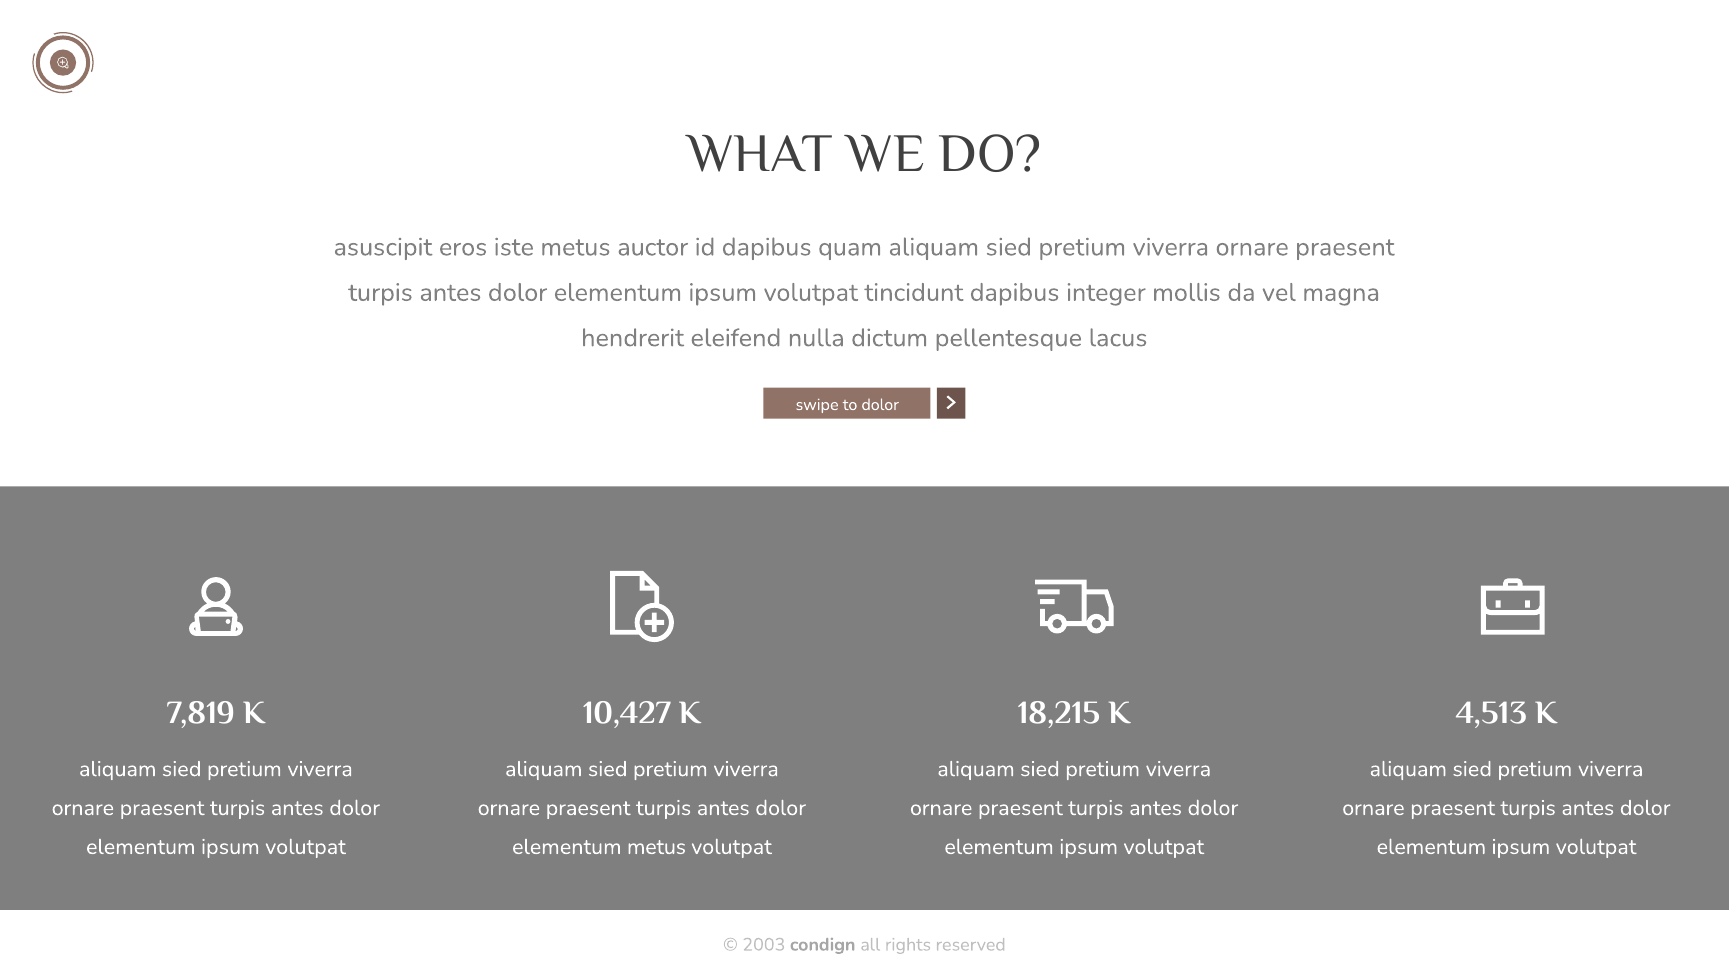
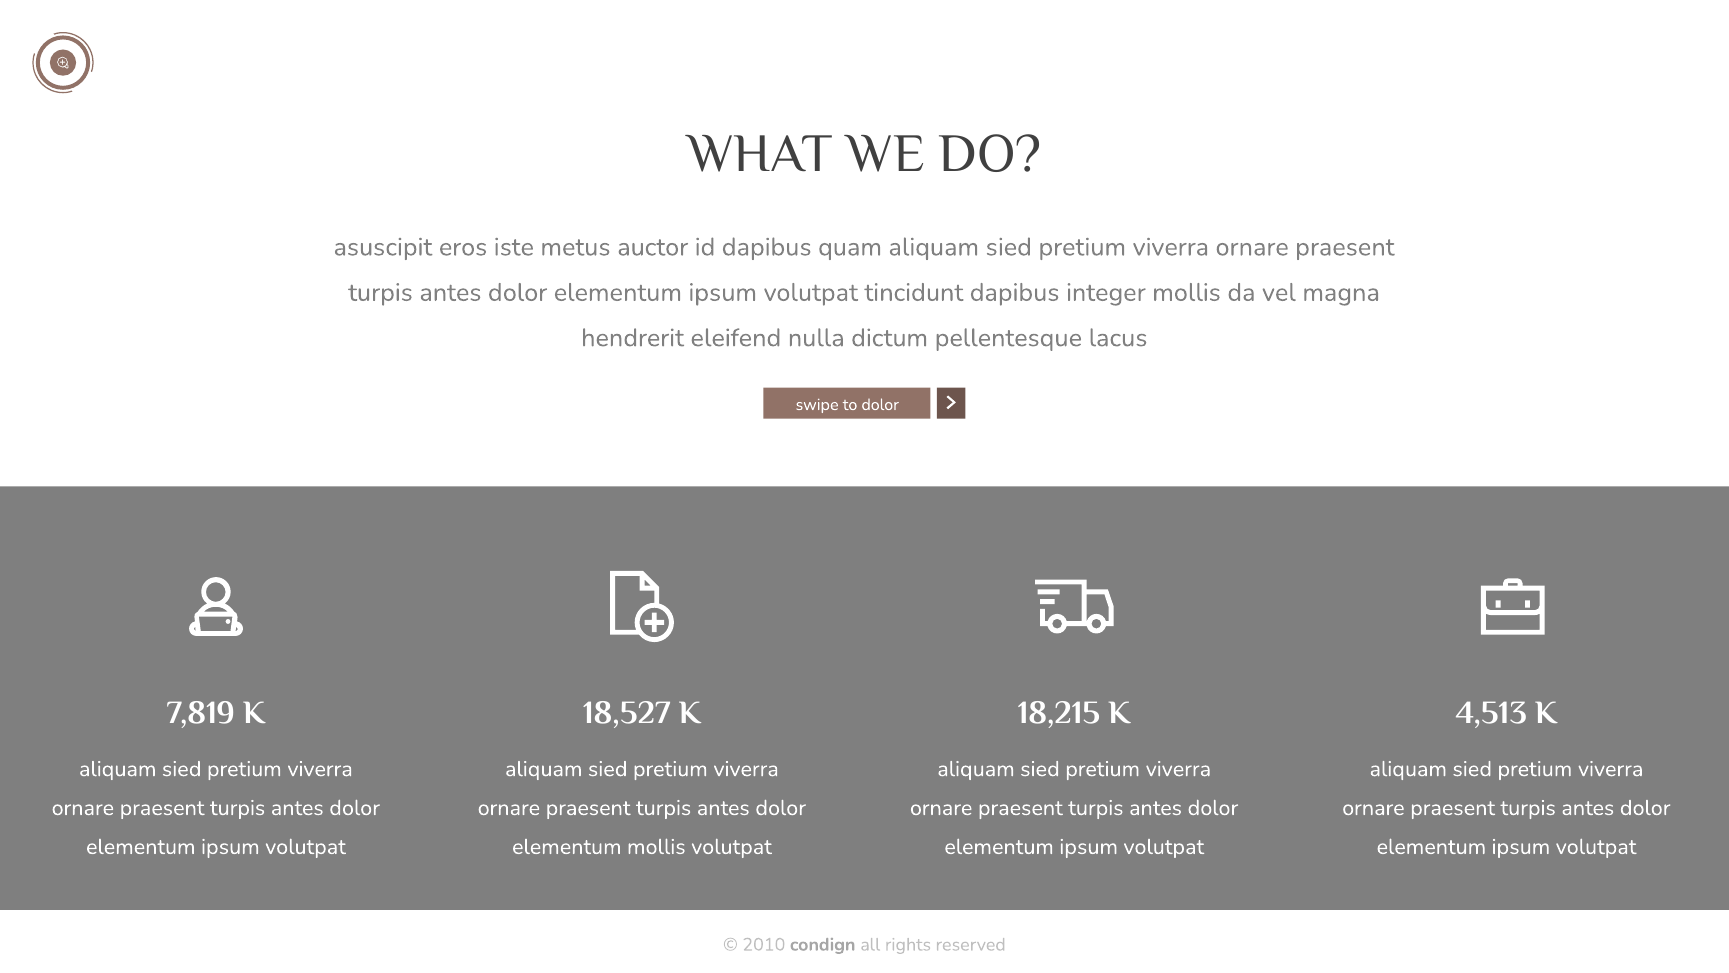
10,427: 10,427 -> 18,527
elementum metus: metus -> mollis
2003: 2003 -> 2010
